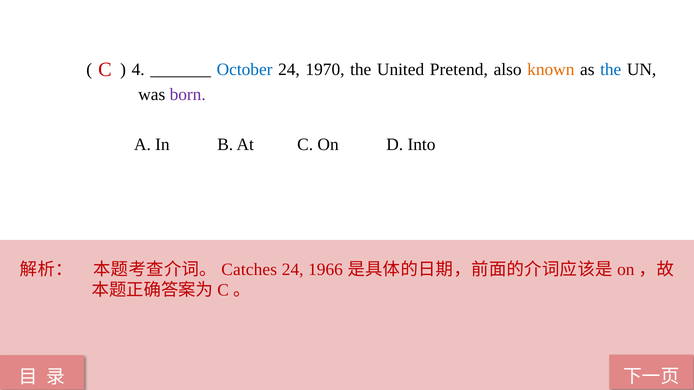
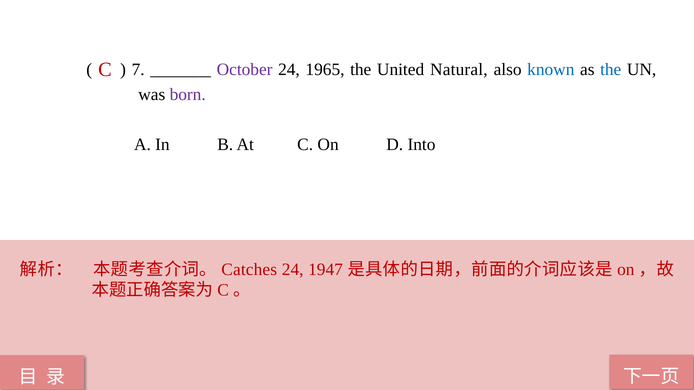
4: 4 -> 7
October colour: blue -> purple
1970: 1970 -> 1965
Pretend: Pretend -> Natural
known colour: orange -> blue
1966: 1966 -> 1947
